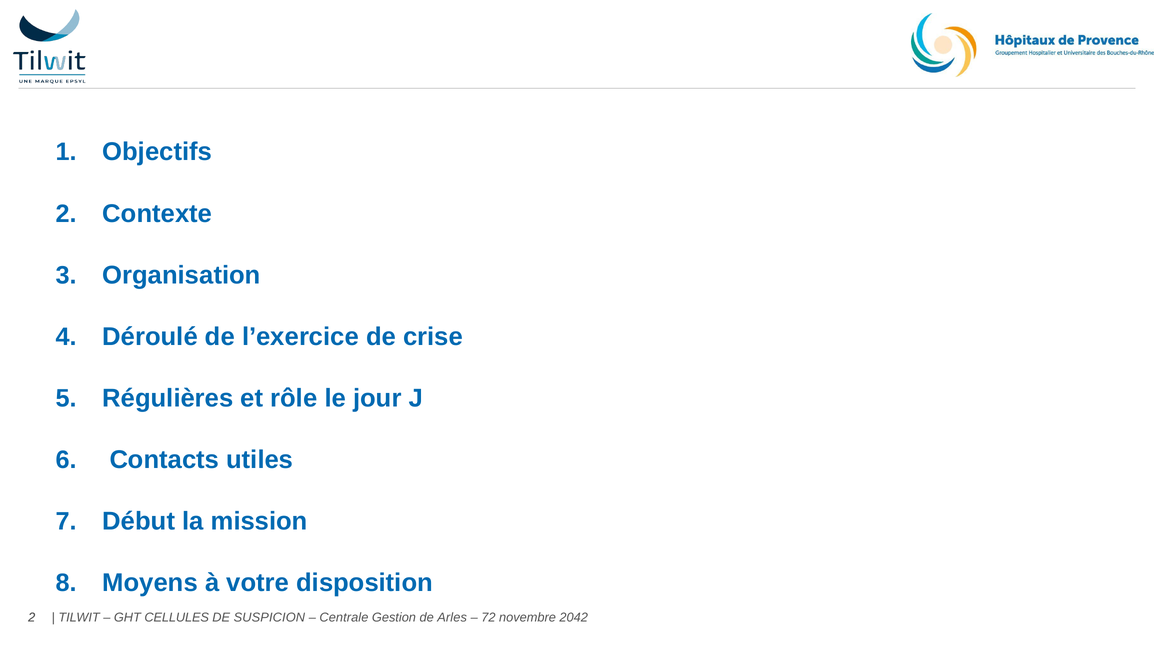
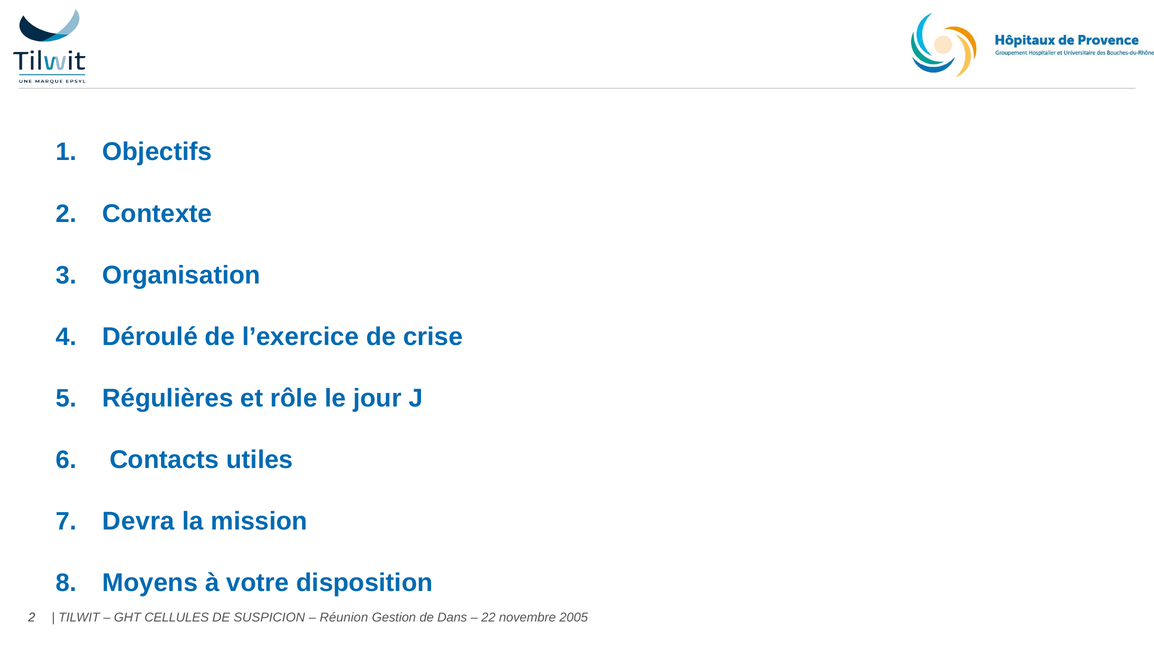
Début: Début -> Devra
Centrale: Centrale -> Réunion
Arles: Arles -> Dans
72: 72 -> 22
2042: 2042 -> 2005
